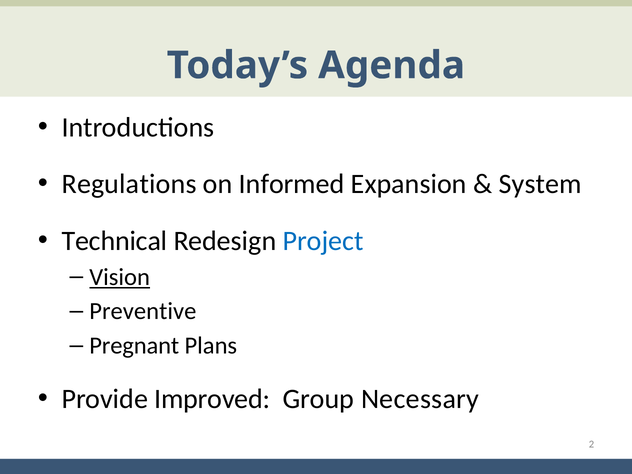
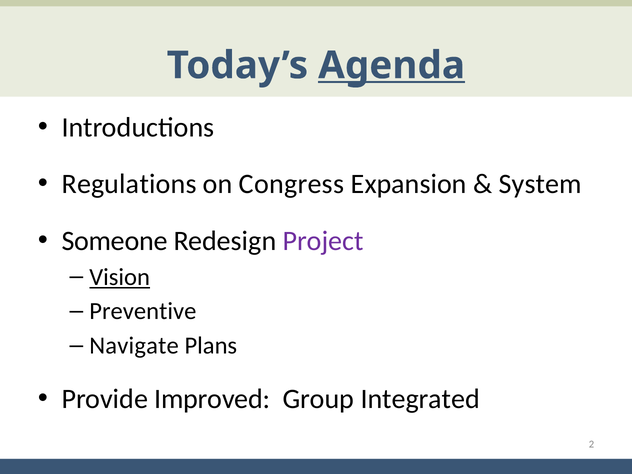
Agenda underline: none -> present
Informed: Informed -> Congress
Technical: Technical -> Someone
Project colour: blue -> purple
Pregnant: Pregnant -> Navigate
Necessary: Necessary -> Integrated
